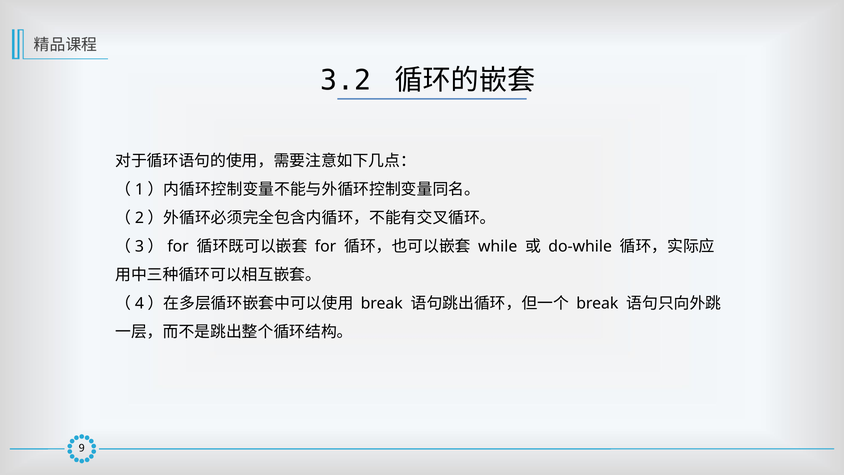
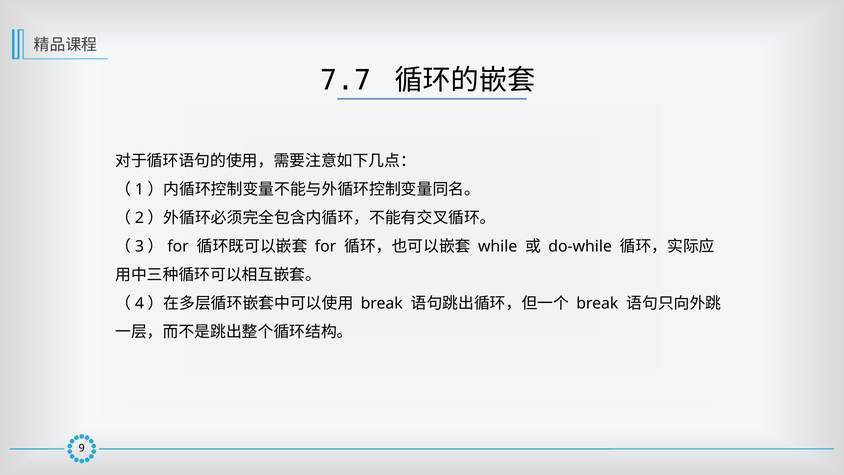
3.2: 3.2 -> 7.7
